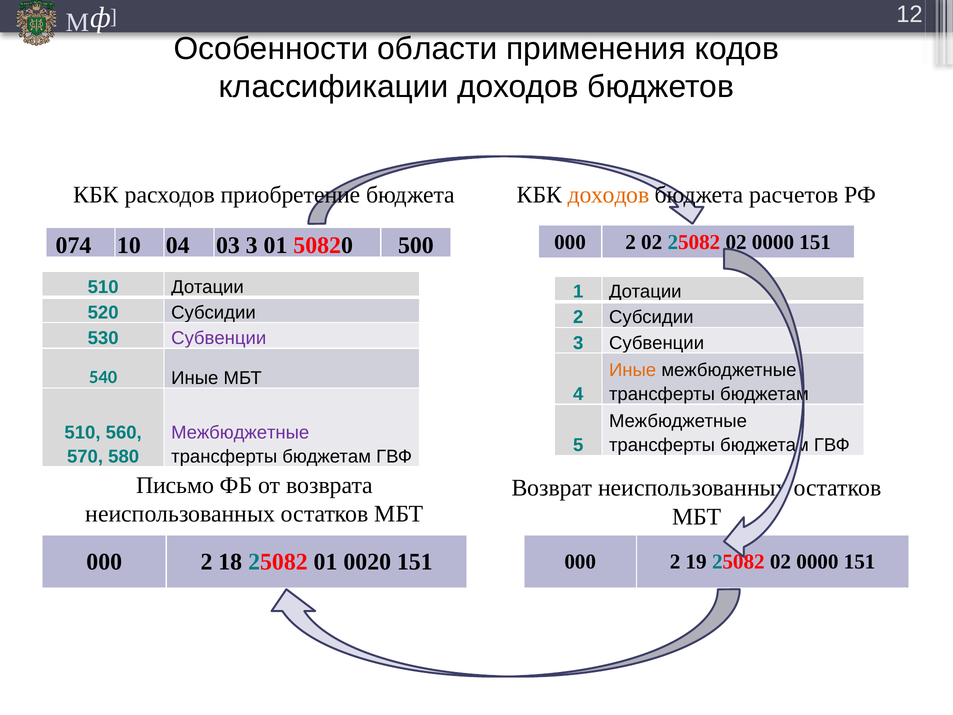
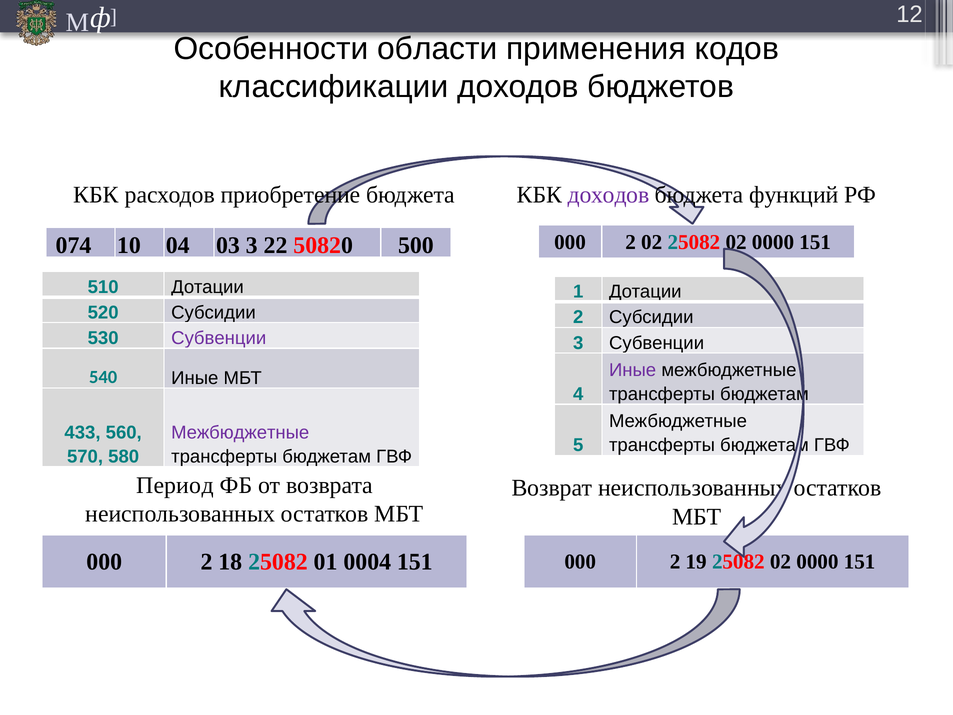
доходов at (609, 195) colour: orange -> purple
расчетов: расчетов -> функций
3 01: 01 -> 22
Иные at (633, 370) colour: orange -> purple
510 at (82, 432): 510 -> 433
Письмо: Письмо -> Период
0020: 0020 -> 0004
